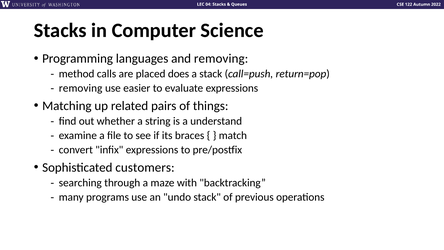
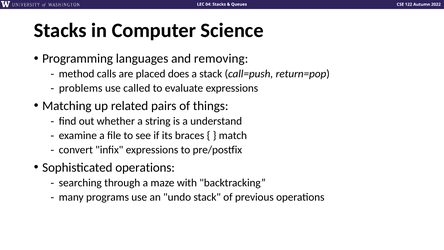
removing at (81, 88): removing -> problems
easier: easier -> called
Sophisticated customers: customers -> operations
